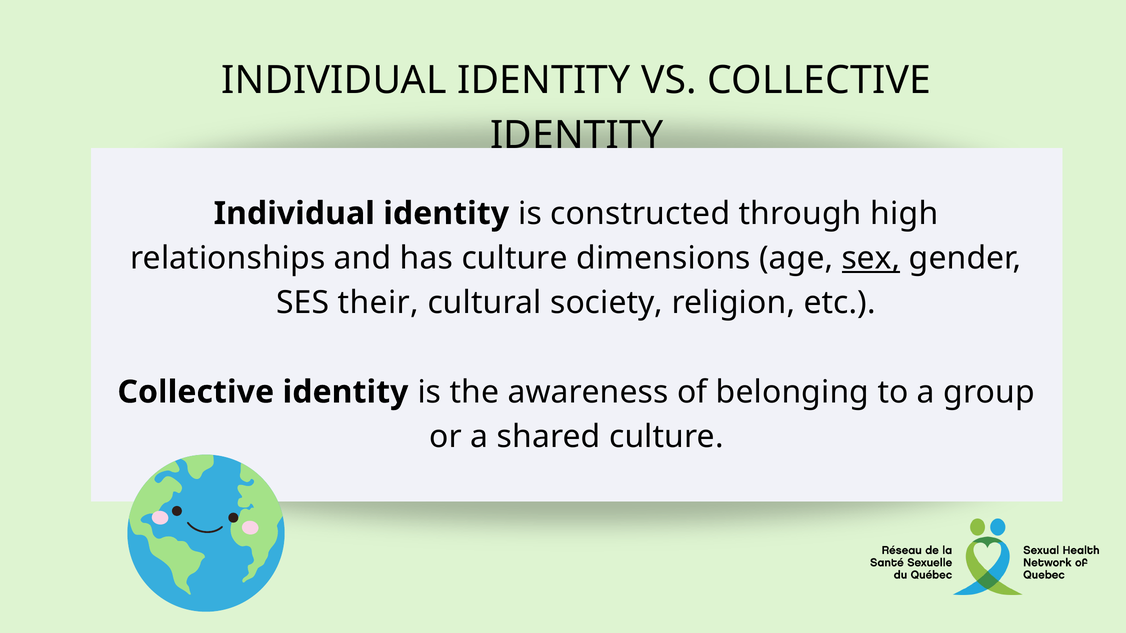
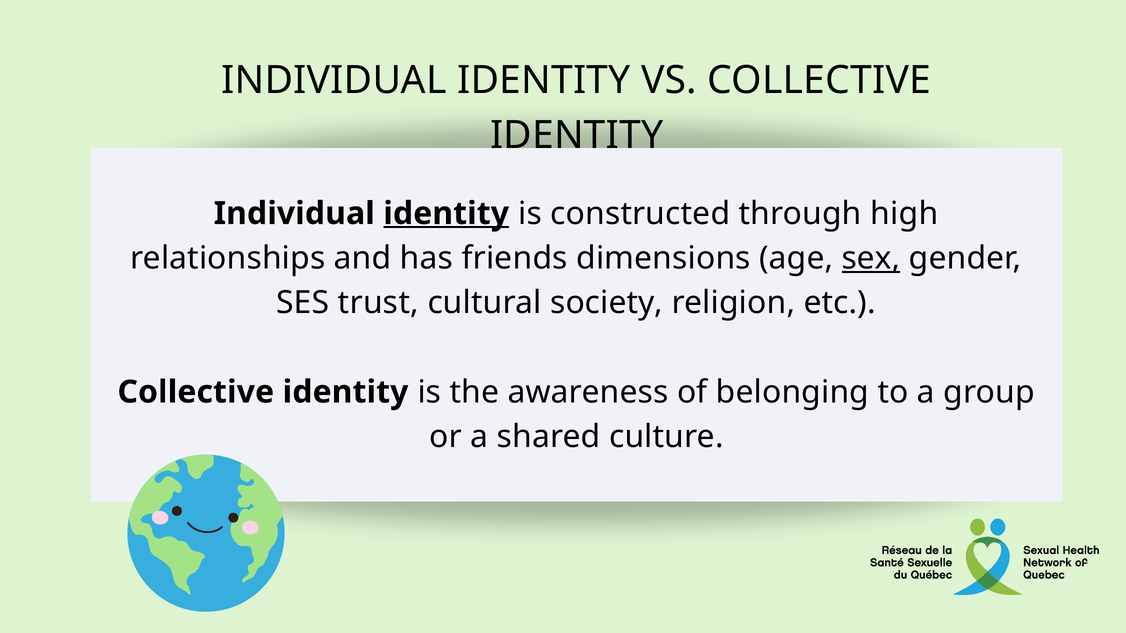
identity at (446, 214) underline: none -> present
has culture: culture -> friends
their: their -> trust
